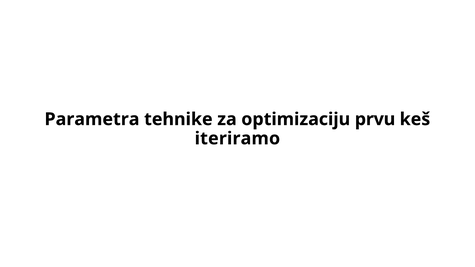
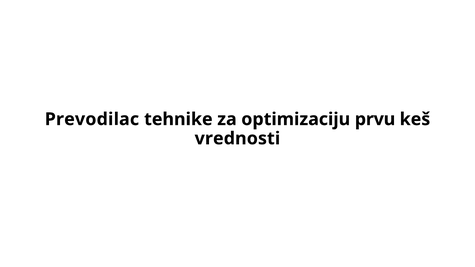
Parametra: Parametra -> Prevodilac
iteriramo: iteriramo -> vrednosti
